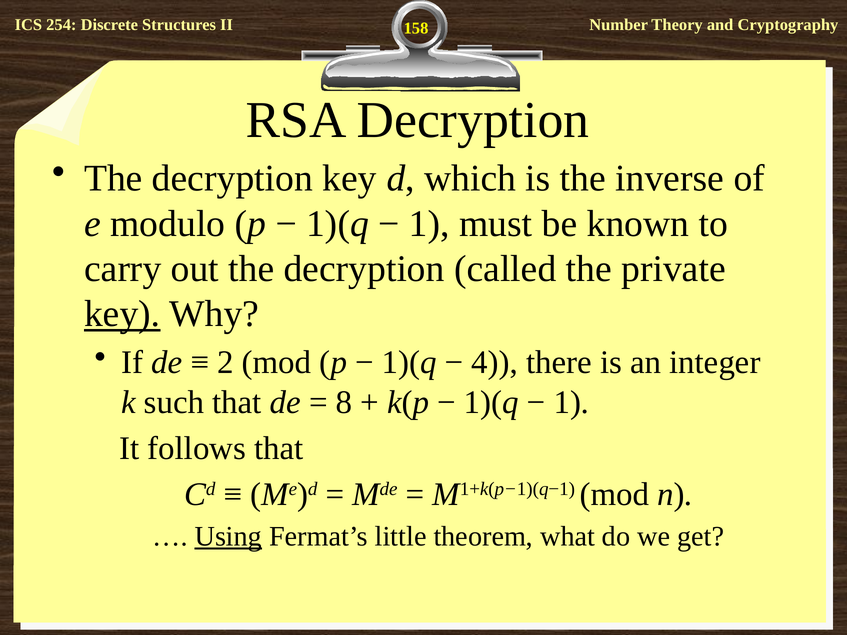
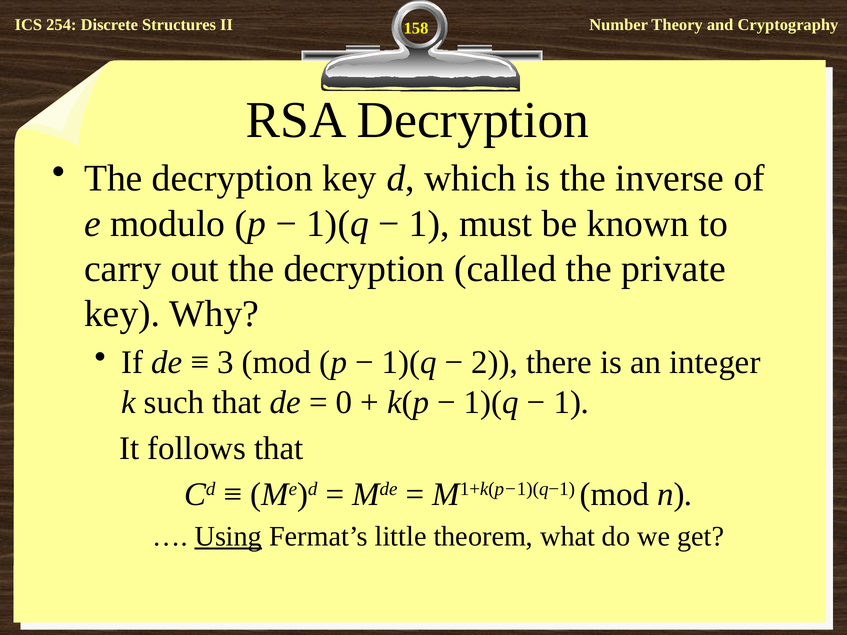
key at (122, 314) underline: present -> none
2: 2 -> 3
4: 4 -> 2
8: 8 -> 0
